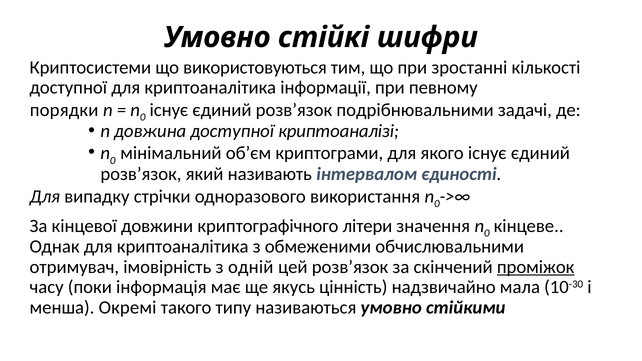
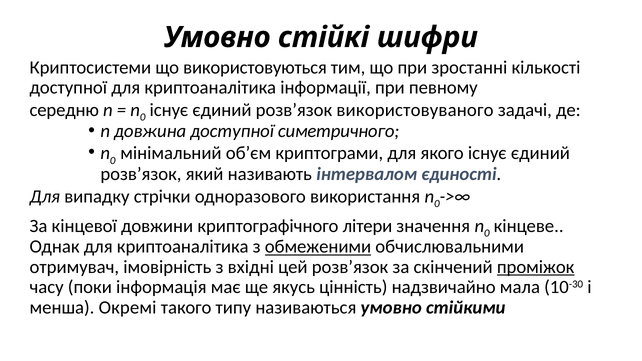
порядки: порядки -> середню
подрібнювальними: подрібнювальними -> використовуваного
криптоаналізі: криптоаналізі -> симетричного
обмеженими underline: none -> present
одній: одній -> вхідні
